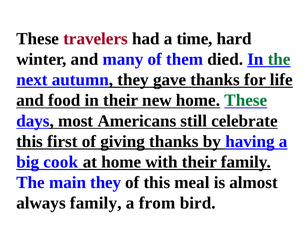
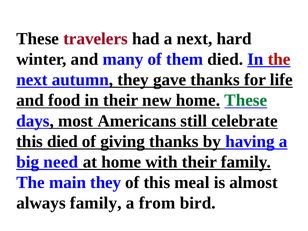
a time: time -> next
the at (279, 59) colour: green -> red
this first: first -> died
cook: cook -> need
